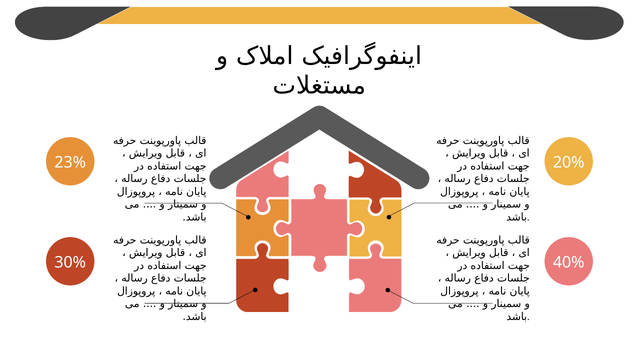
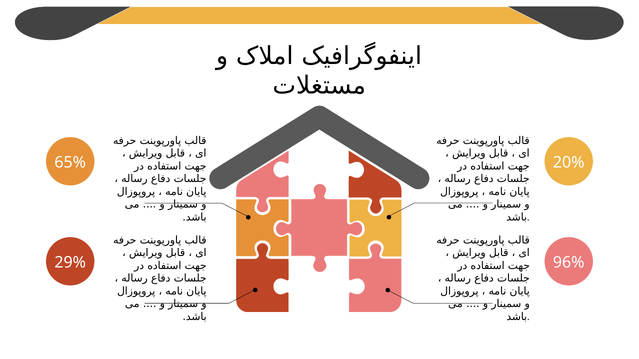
23%: 23% -> 65%
30%: 30% -> 29%
40%: 40% -> 96%
